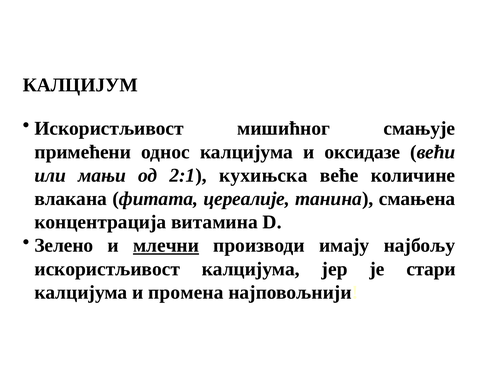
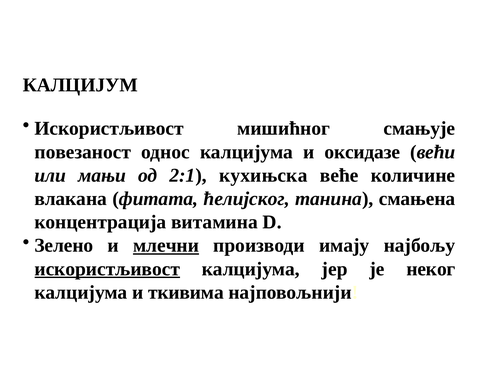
примећени: примећени -> повезаност
цереалије: цереалије -> ћелијског
искористљивост at (107, 269) underline: none -> present
стари: стари -> неког
промена: промена -> ткивима
